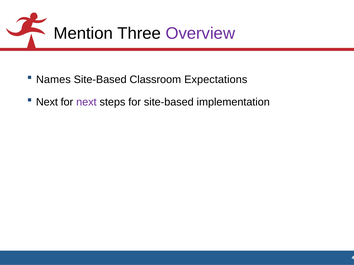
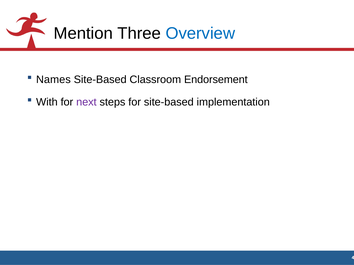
Overview colour: purple -> blue
Expectations: Expectations -> Endorsement
Next at (47, 102): Next -> With
